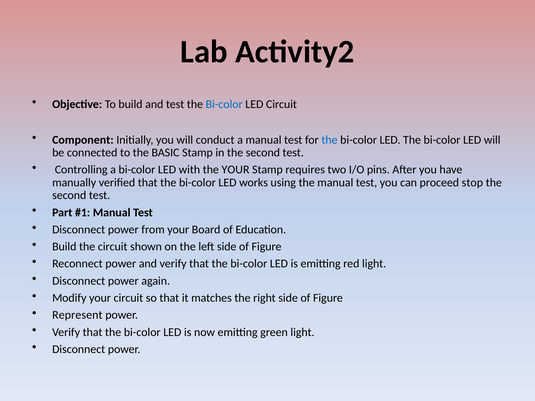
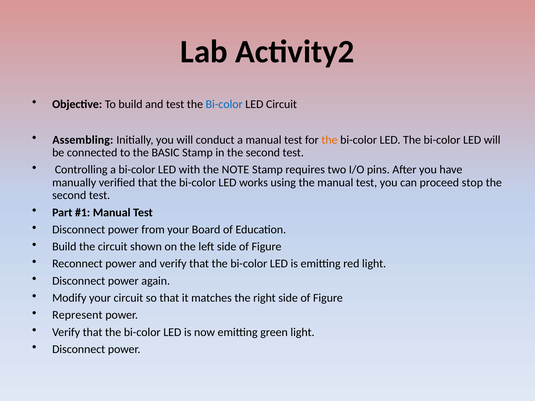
Component: Component -> Assembling
the at (329, 140) colour: blue -> orange
the YOUR: YOUR -> NOTE
